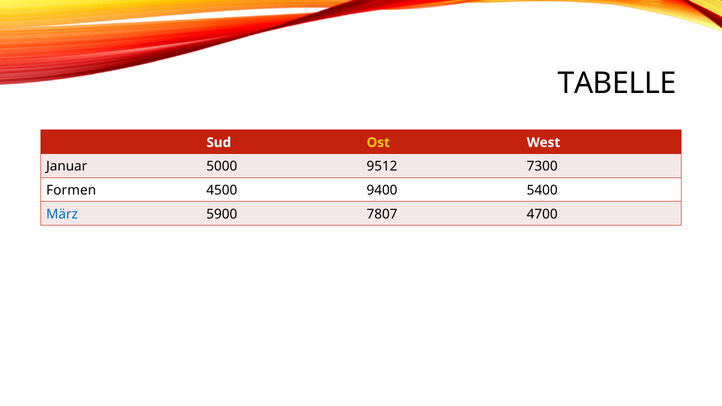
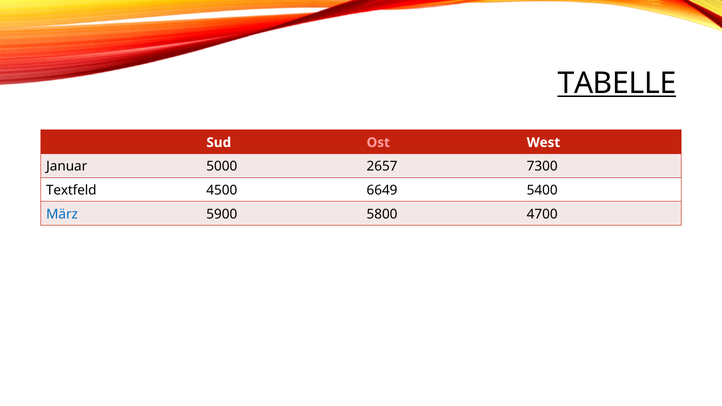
TABELLE underline: none -> present
Ost colour: yellow -> pink
9512: 9512 -> 2657
Formen: Formen -> Textfeld
9400: 9400 -> 6649
7807: 7807 -> 5800
